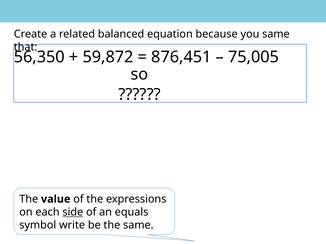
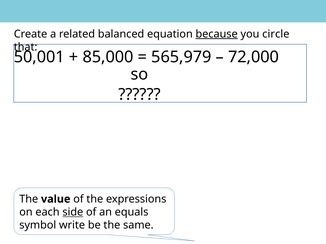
because underline: none -> present
you same: same -> circle
56,350: 56,350 -> 50,001
59,872: 59,872 -> 85,000
876,451: 876,451 -> 565,979
75,005: 75,005 -> 72,000
